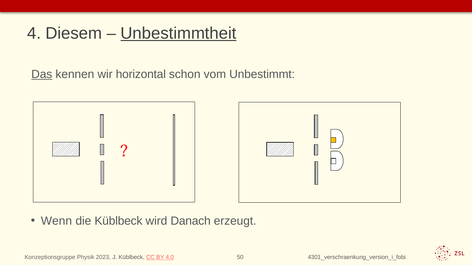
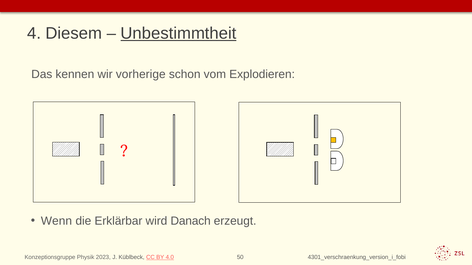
Das underline: present -> none
horizontal: horizontal -> vorherige
Unbestimmt: Unbestimmt -> Explodieren
die Küblbeck: Küblbeck -> Erklärbar
